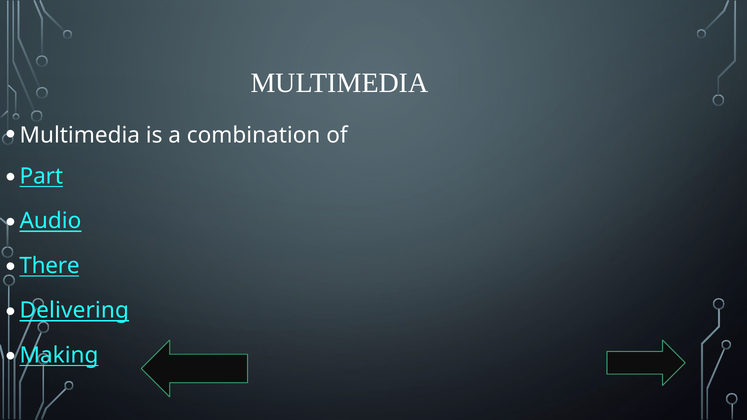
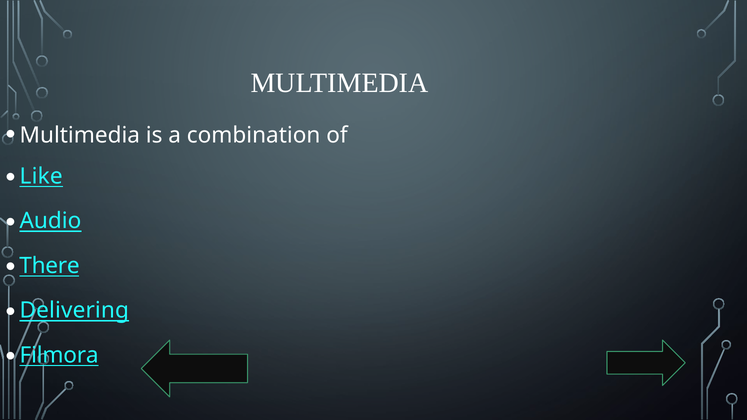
Part: Part -> Like
Making: Making -> Filmora
